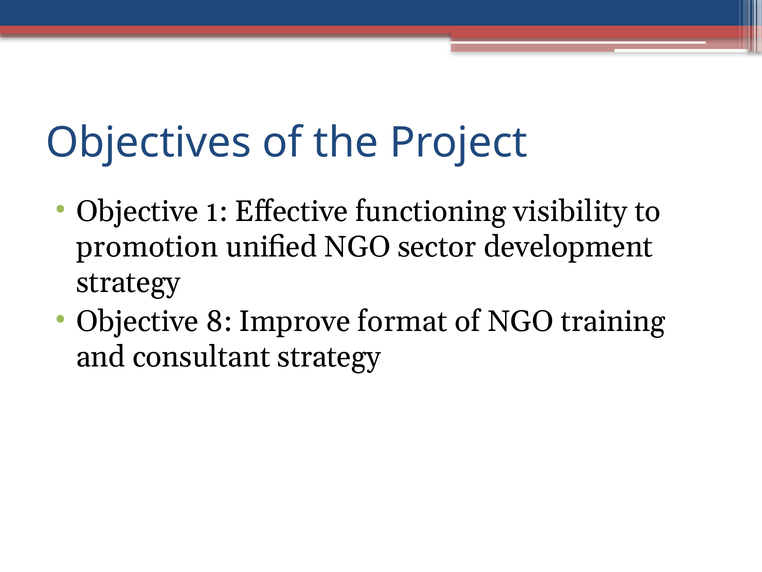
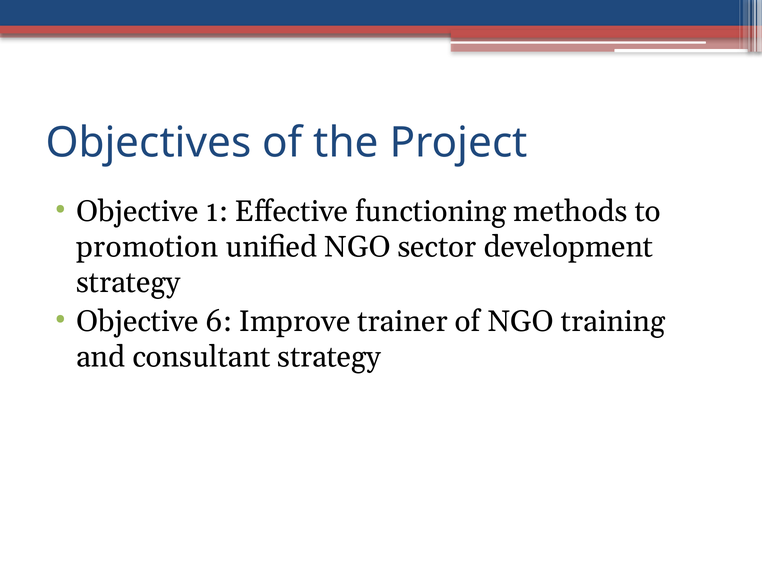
visibility: visibility -> methods
8: 8 -> 6
format: format -> trainer
